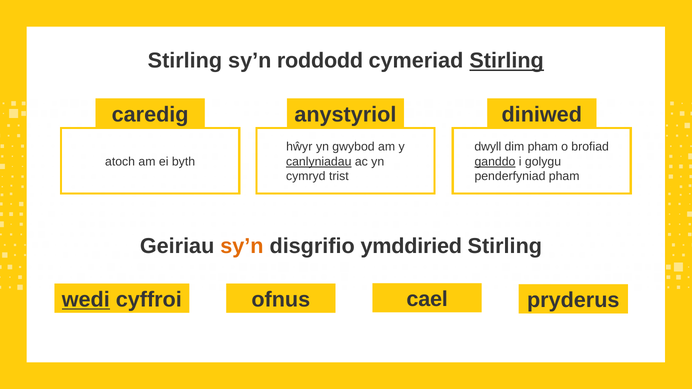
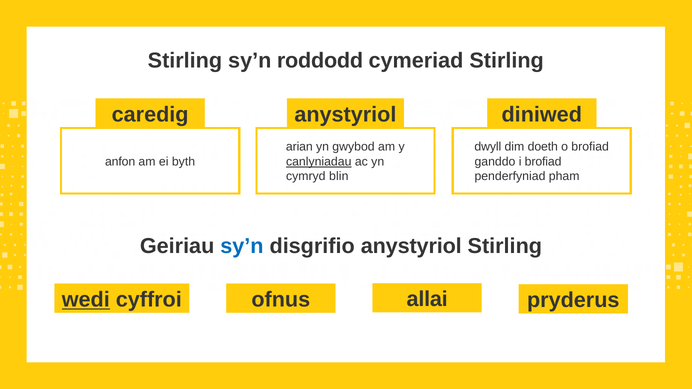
Stirling at (507, 61) underline: present -> none
hŵyr: hŵyr -> arian
dim pham: pham -> doeth
atoch: atoch -> anfon
ganddo underline: present -> none
i golygu: golygu -> brofiad
trist: trist -> blin
sy’n at (242, 246) colour: orange -> blue
disgrifio ymddiried: ymddiried -> anystyriol
cael: cael -> allai
